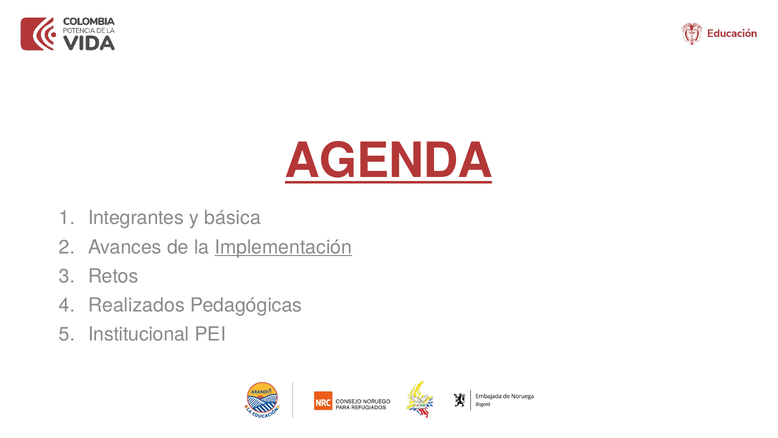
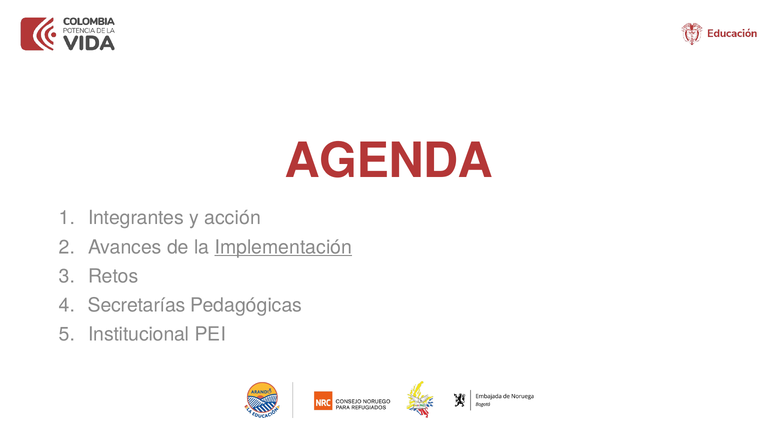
AGENDA underline: present -> none
básica: básica -> acción
Realizados: Realizados -> Secretarías
